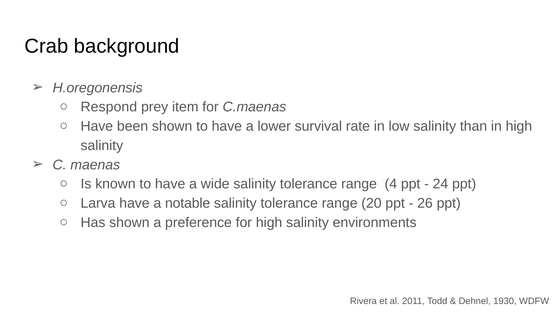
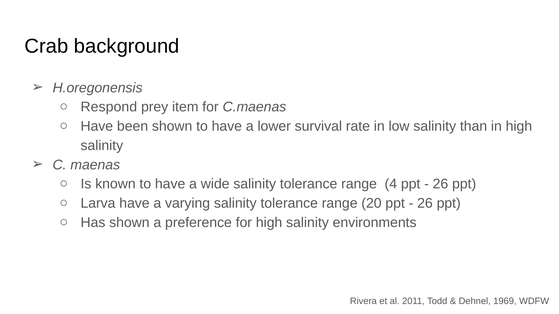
24 at (440, 184): 24 -> 26
notable: notable -> varying
1930: 1930 -> 1969
